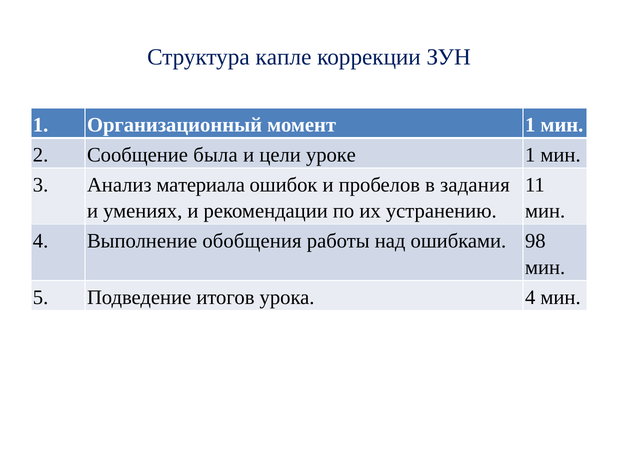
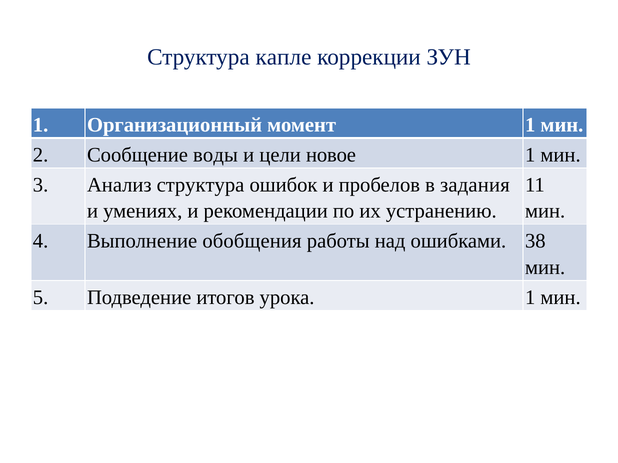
была: была -> воды
уроке: уроке -> новое
Анализ материала: материала -> структура
98: 98 -> 38
урока 4: 4 -> 1
